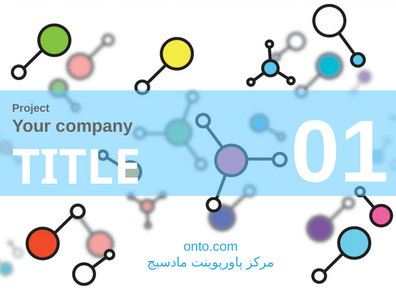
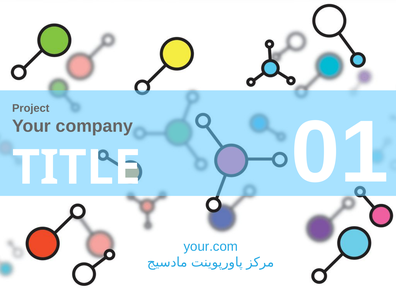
onto.com: onto.com -> your.com
